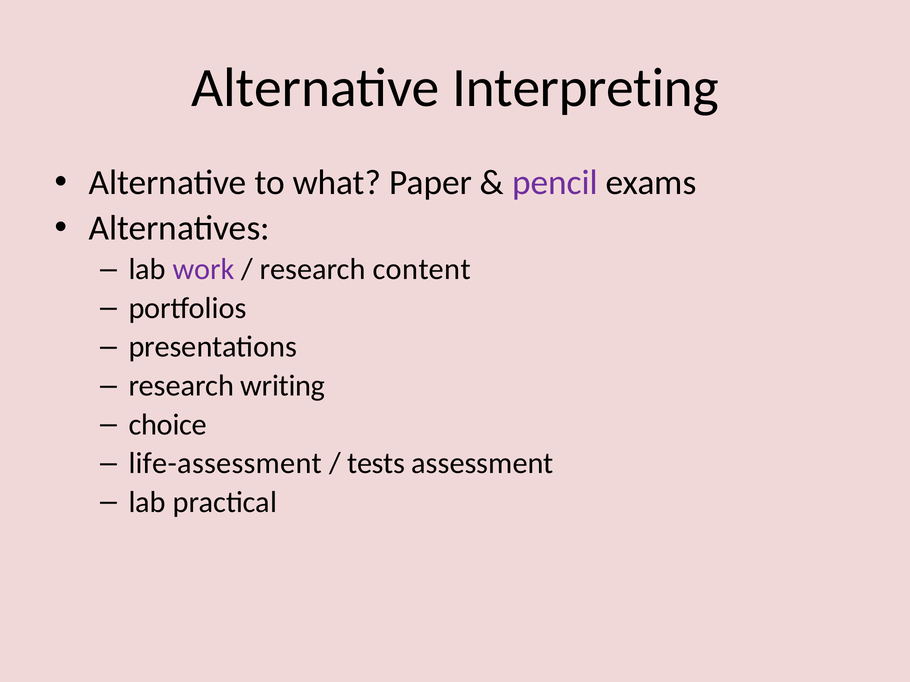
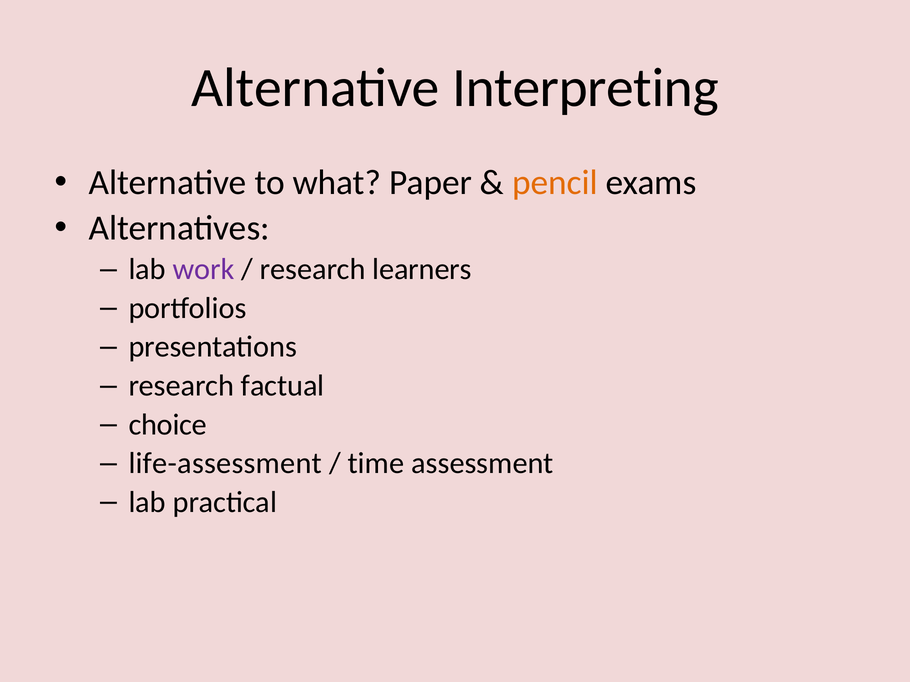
pencil colour: purple -> orange
content: content -> learners
writing: writing -> factual
tests: tests -> time
